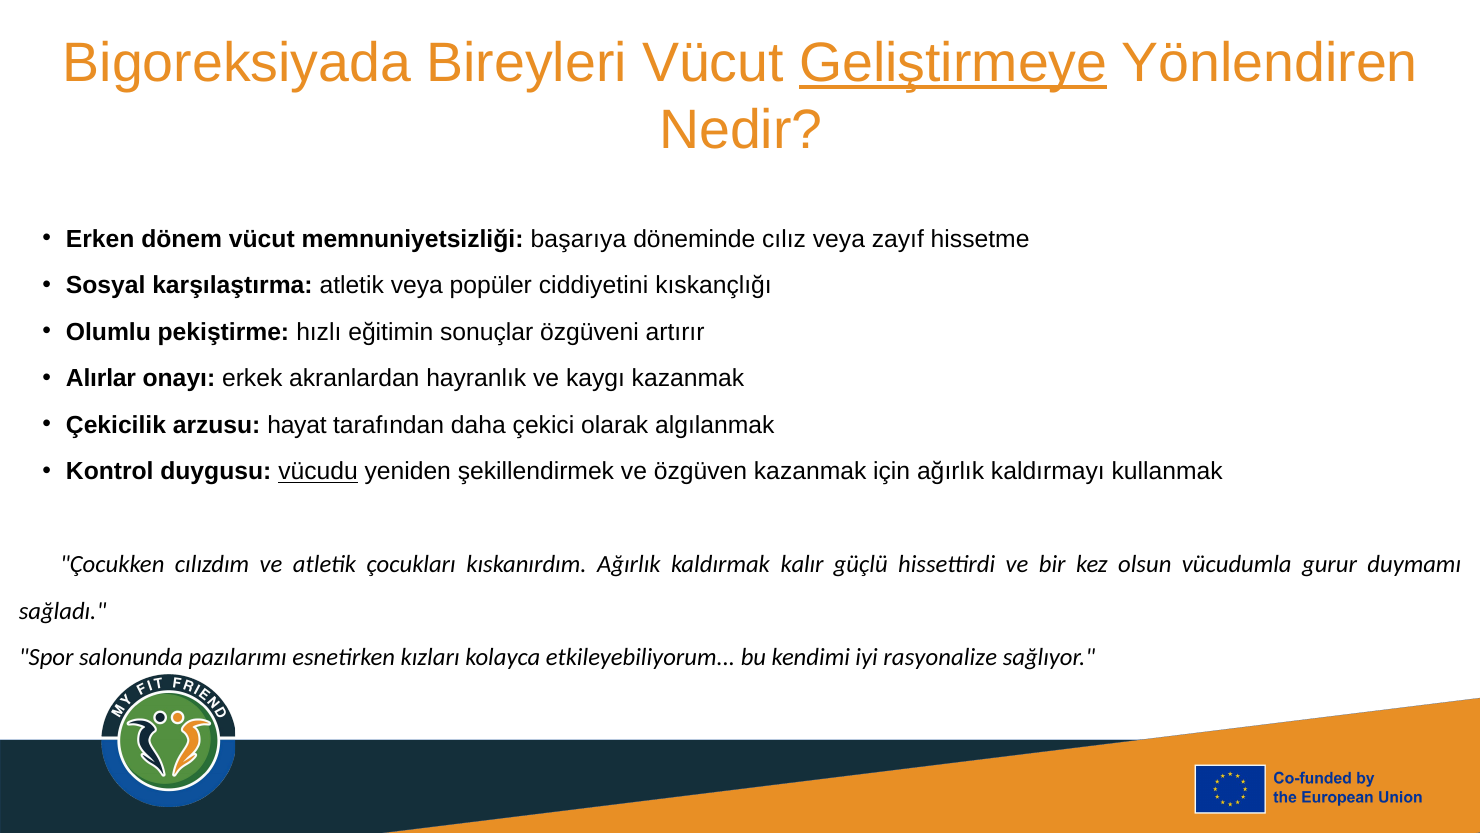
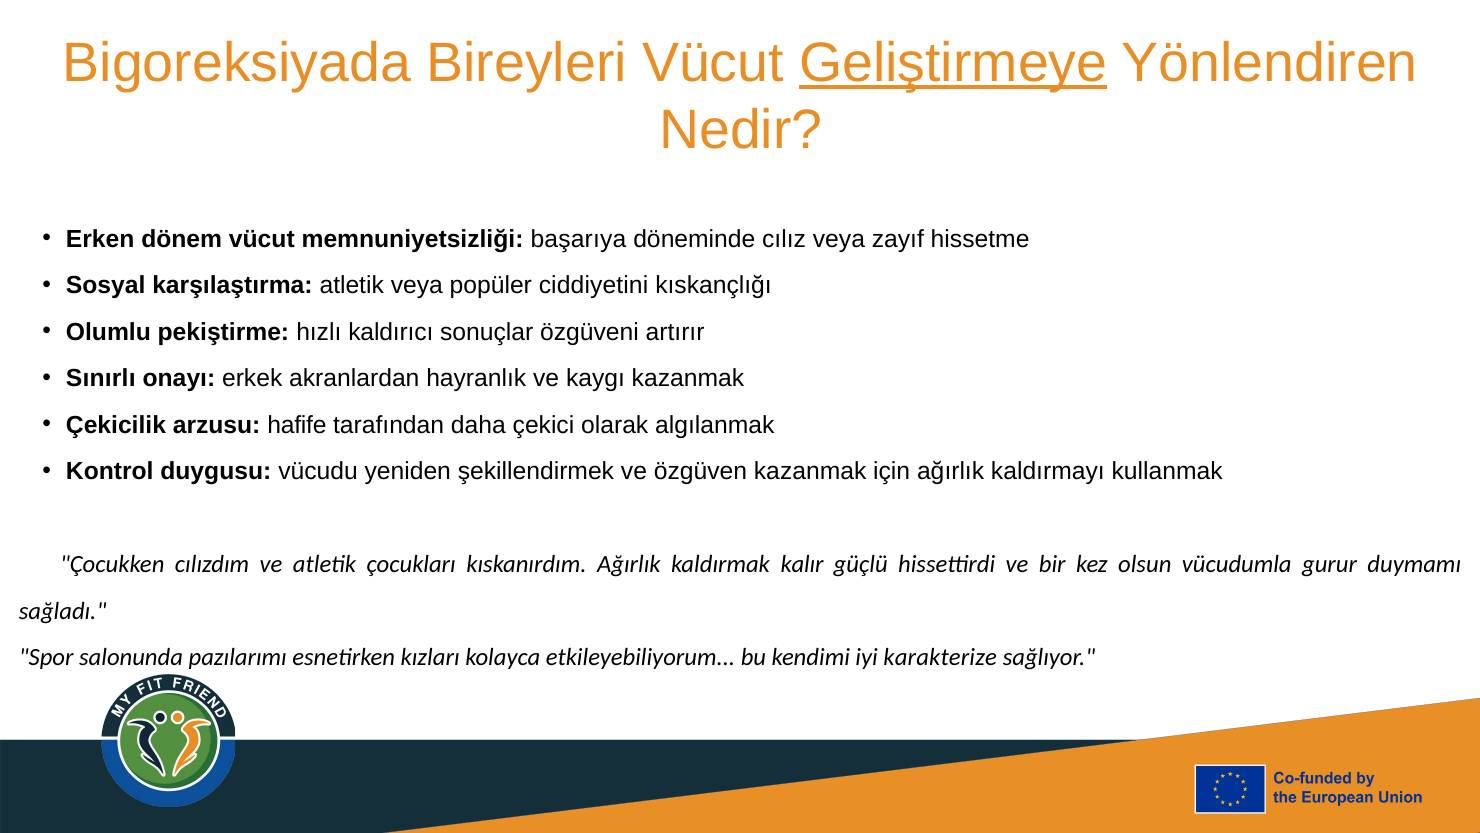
eğitimin: eğitimin -> kaldırıcı
Alırlar: Alırlar -> Sınırlı
hayat: hayat -> hafife
vücudu underline: present -> none
rasyonalize: rasyonalize -> karakterize
